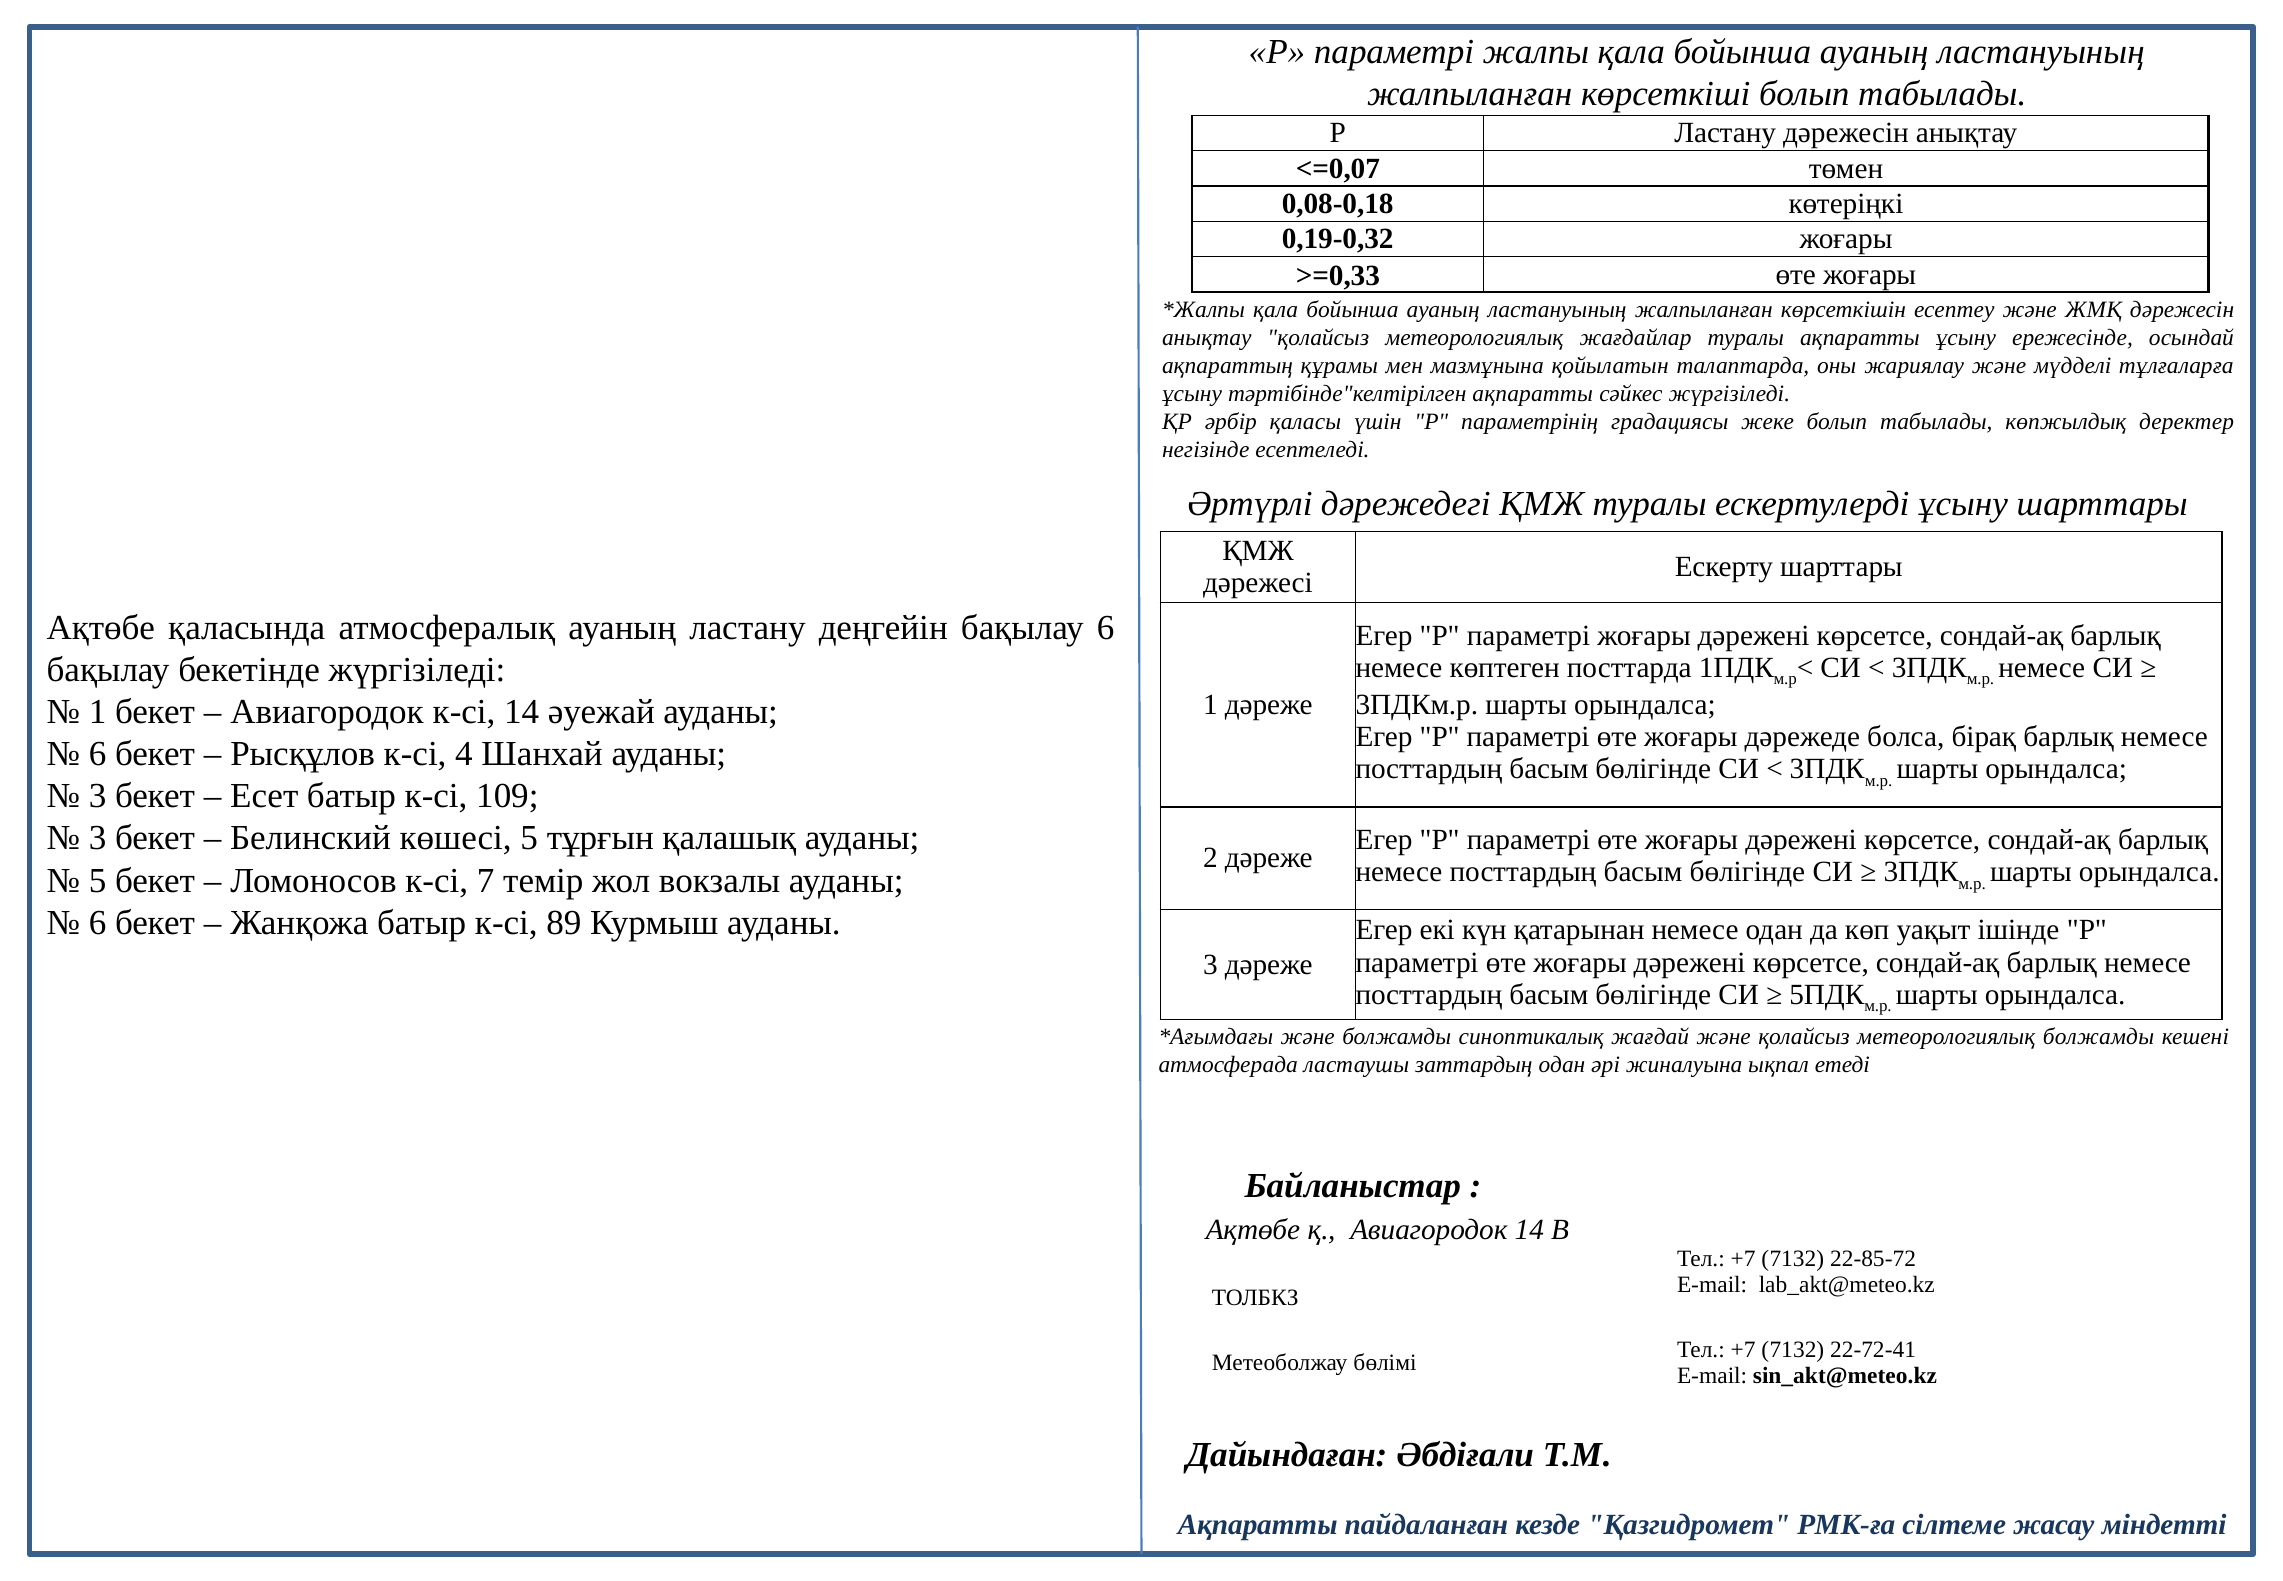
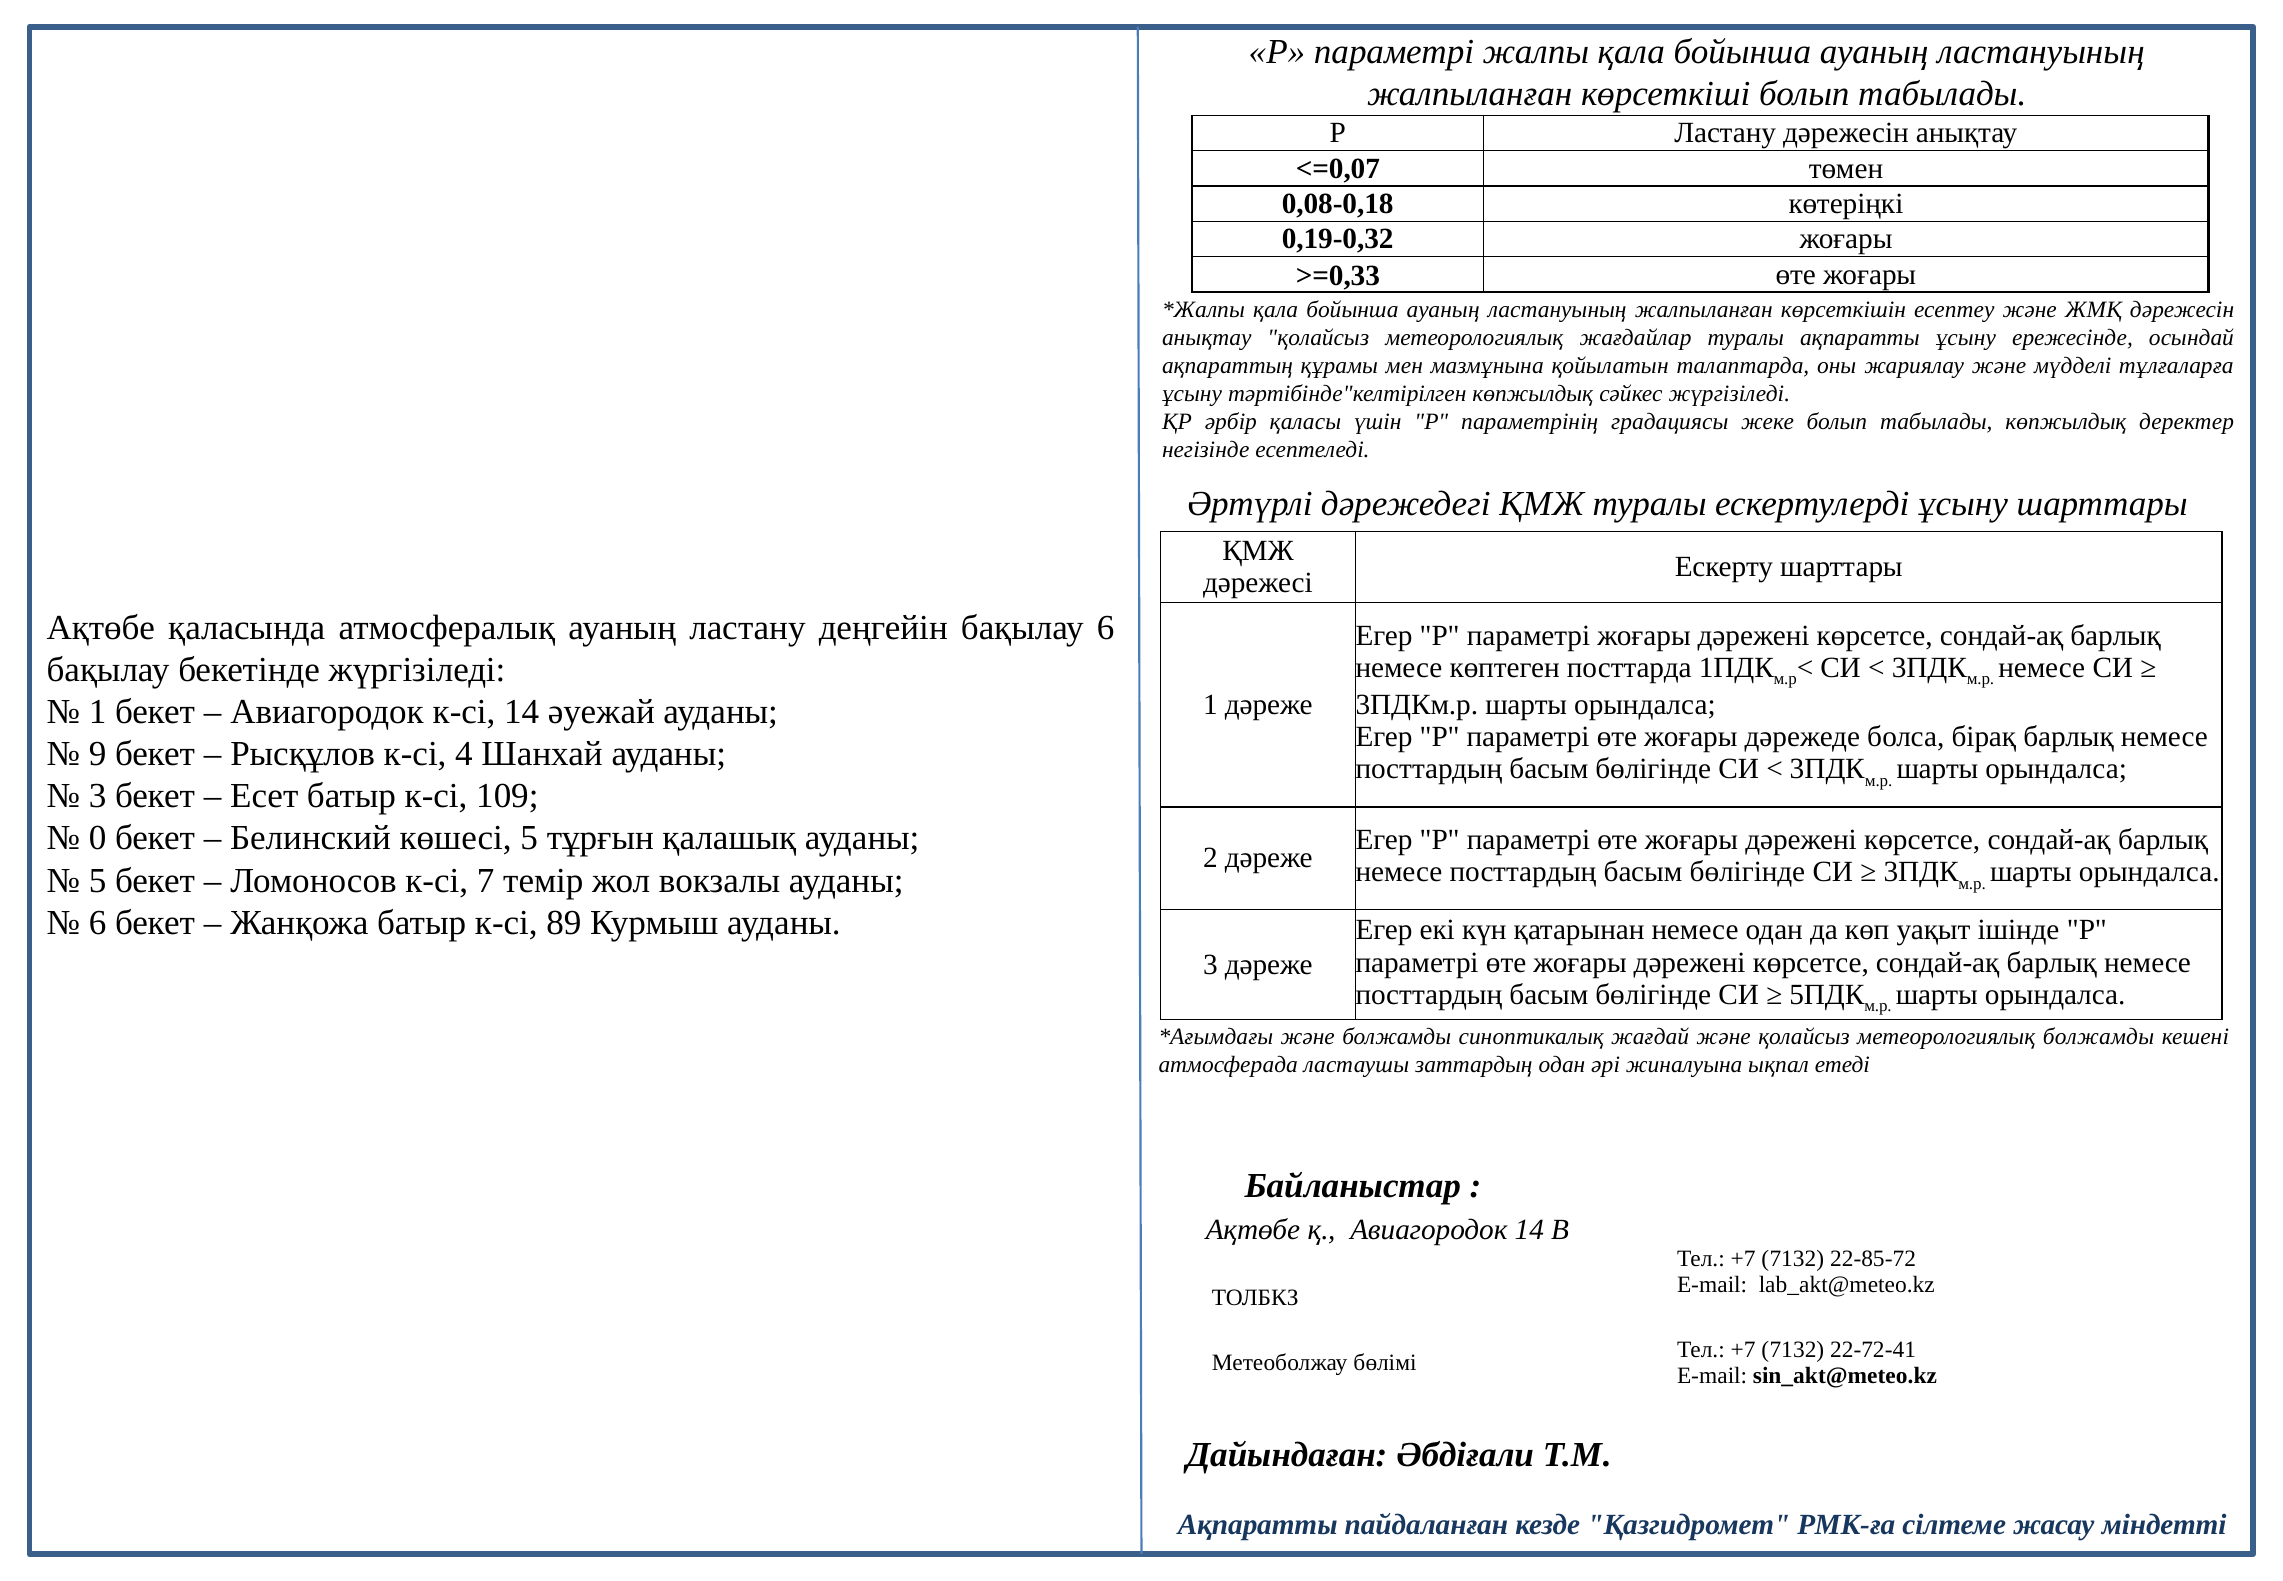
тәртібінде"келтірілген ақпаратты: ақпаратты -> көпжылдық
6 at (98, 754): 6 -> 9
3 at (98, 838): 3 -> 0
